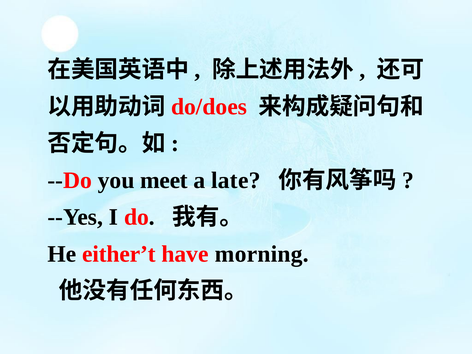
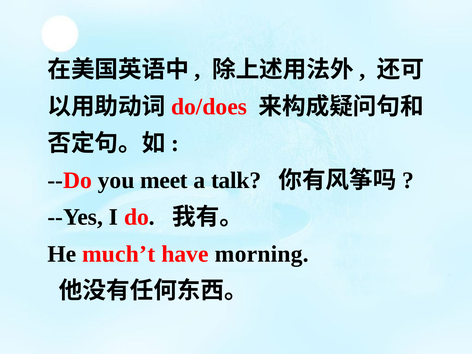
late: late -> talk
either’t: either’t -> much’t
